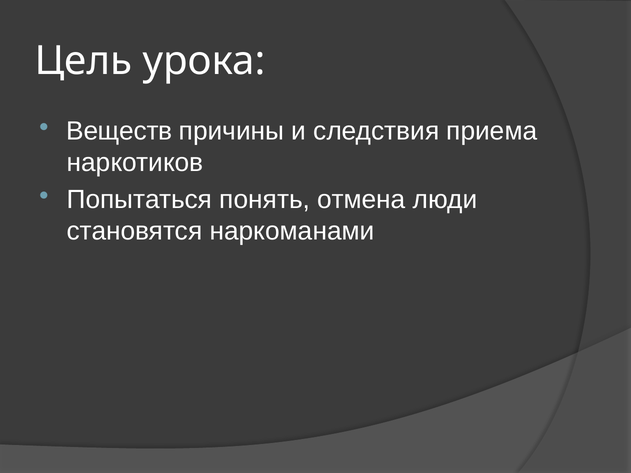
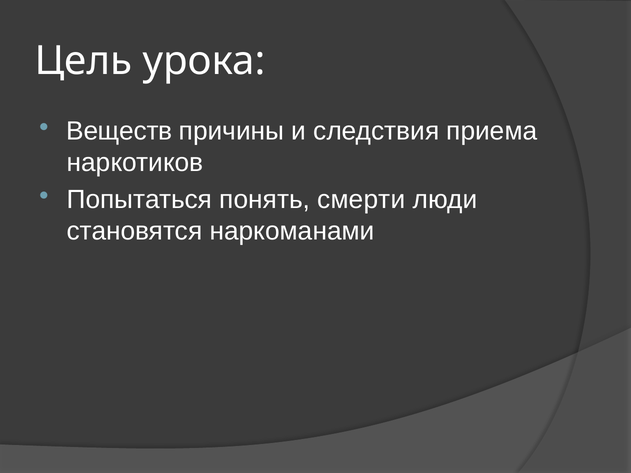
отмена: отмена -> смерти
